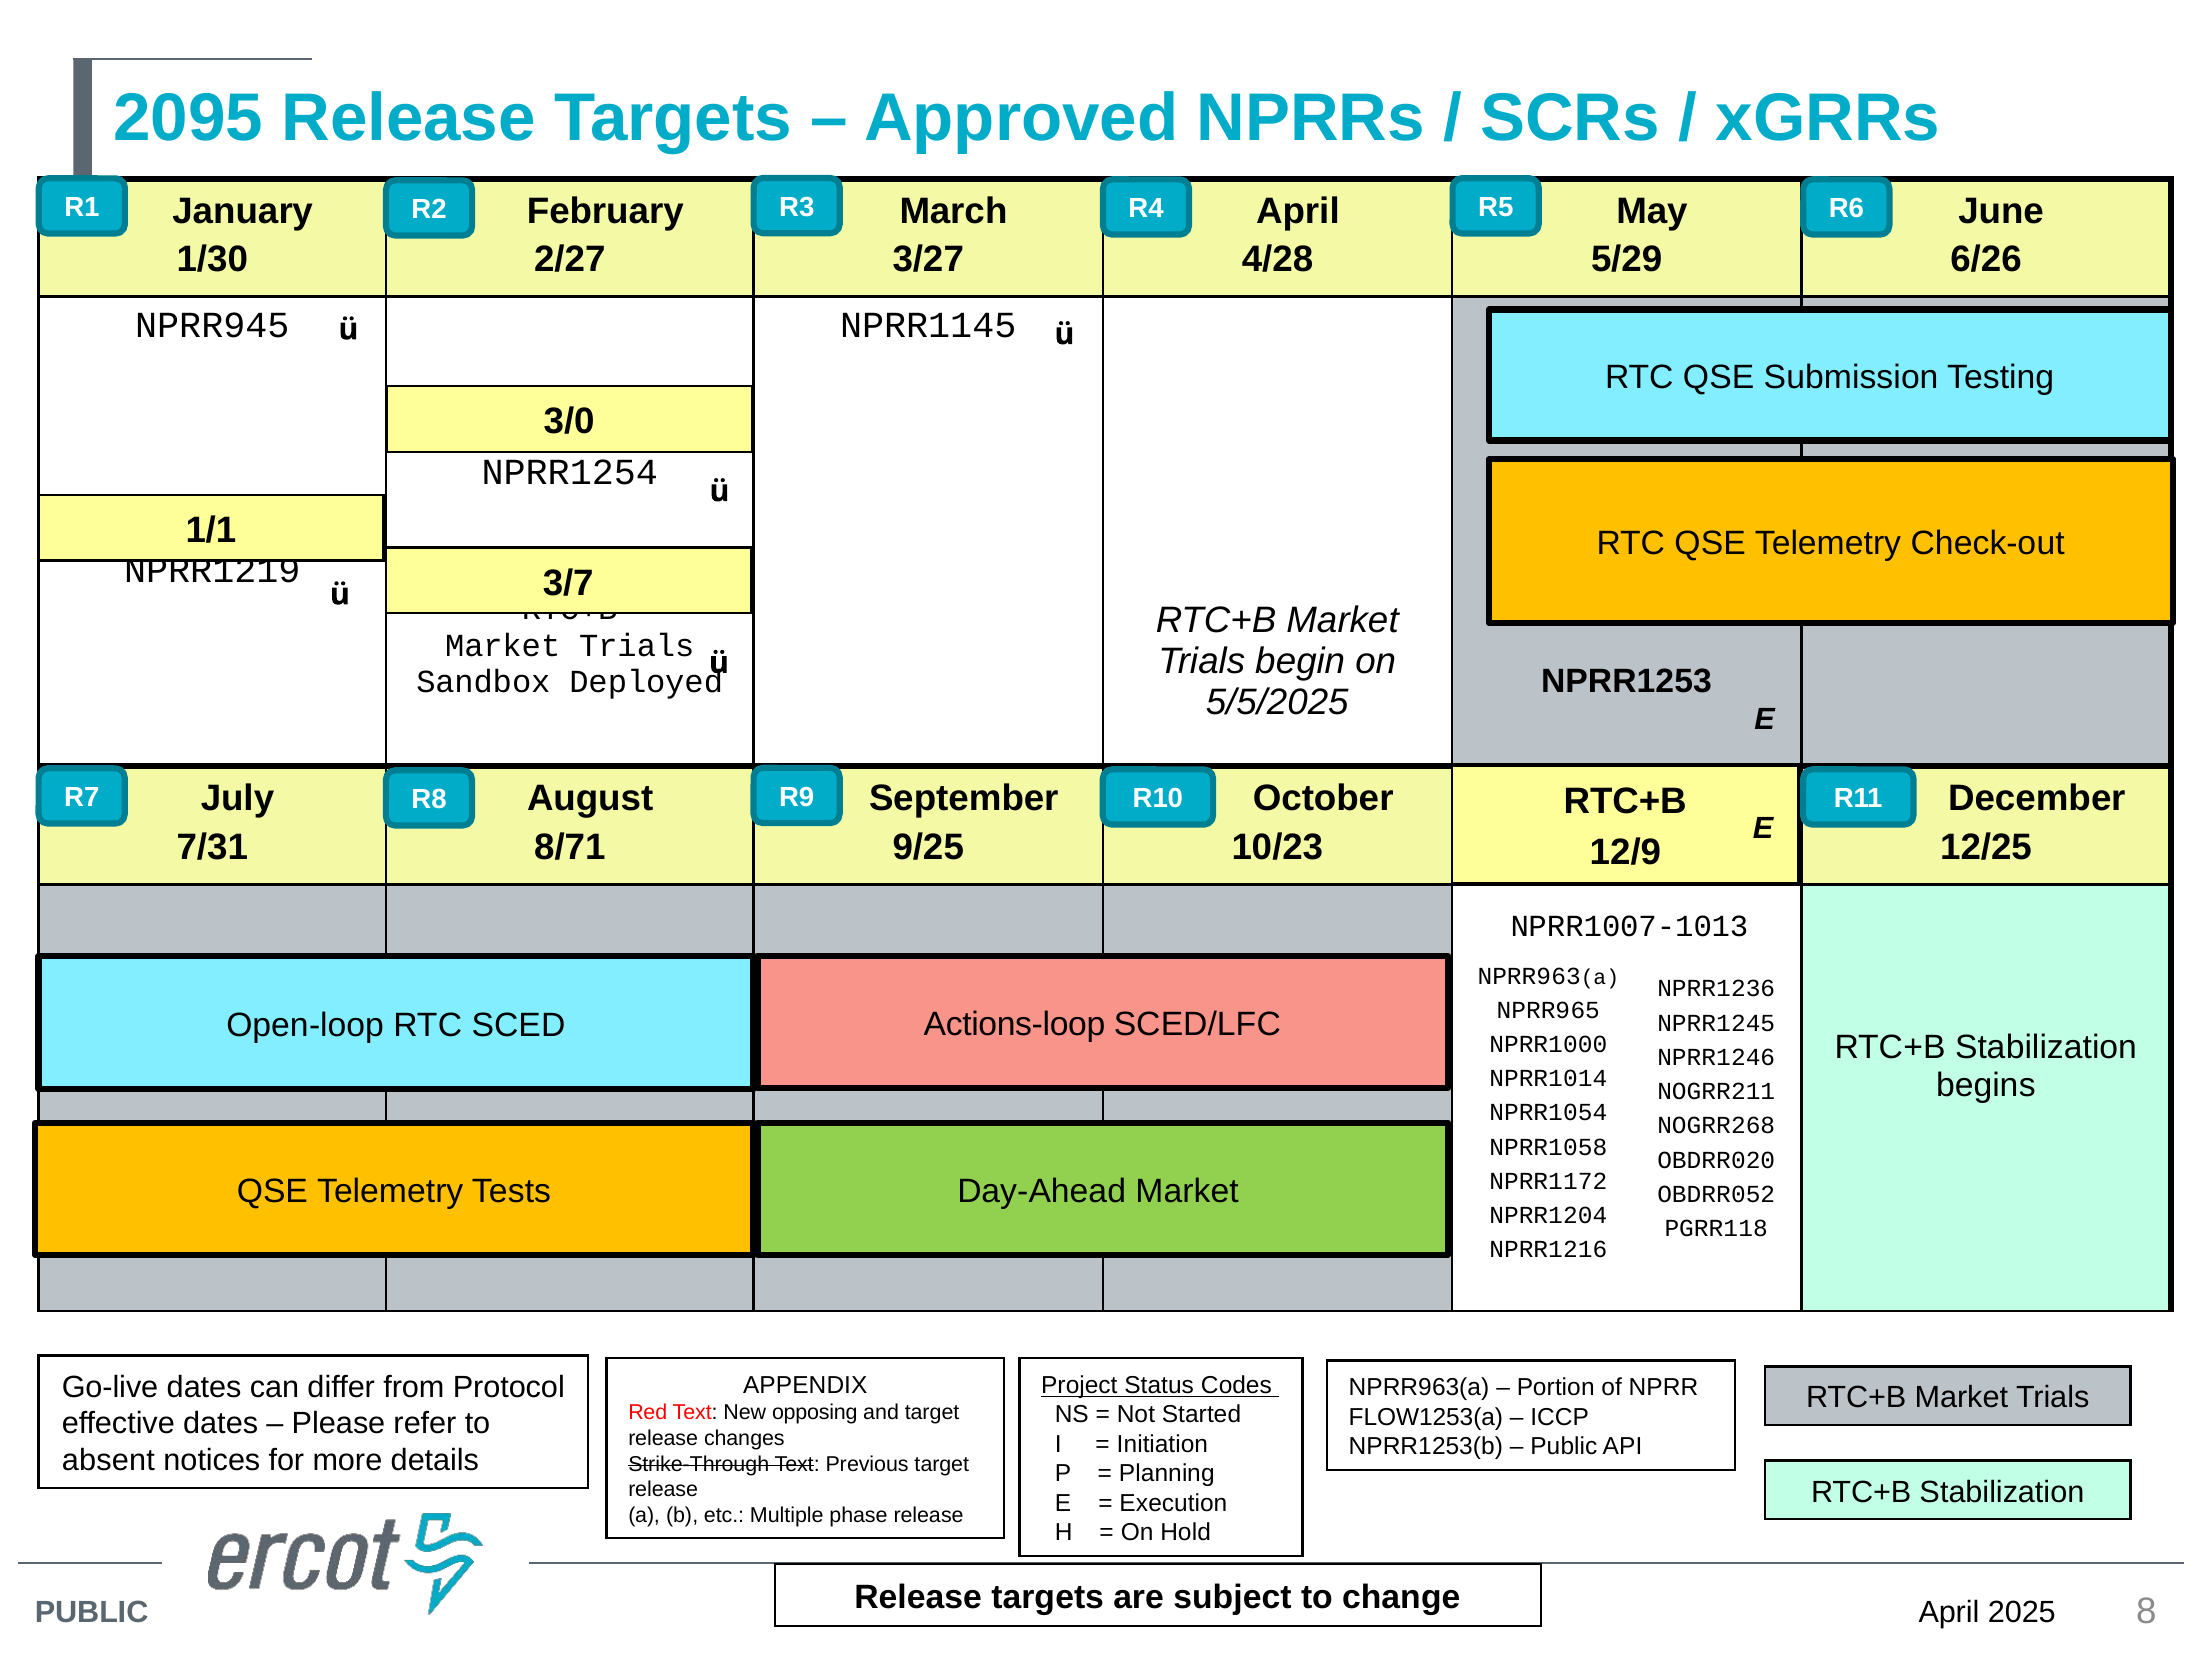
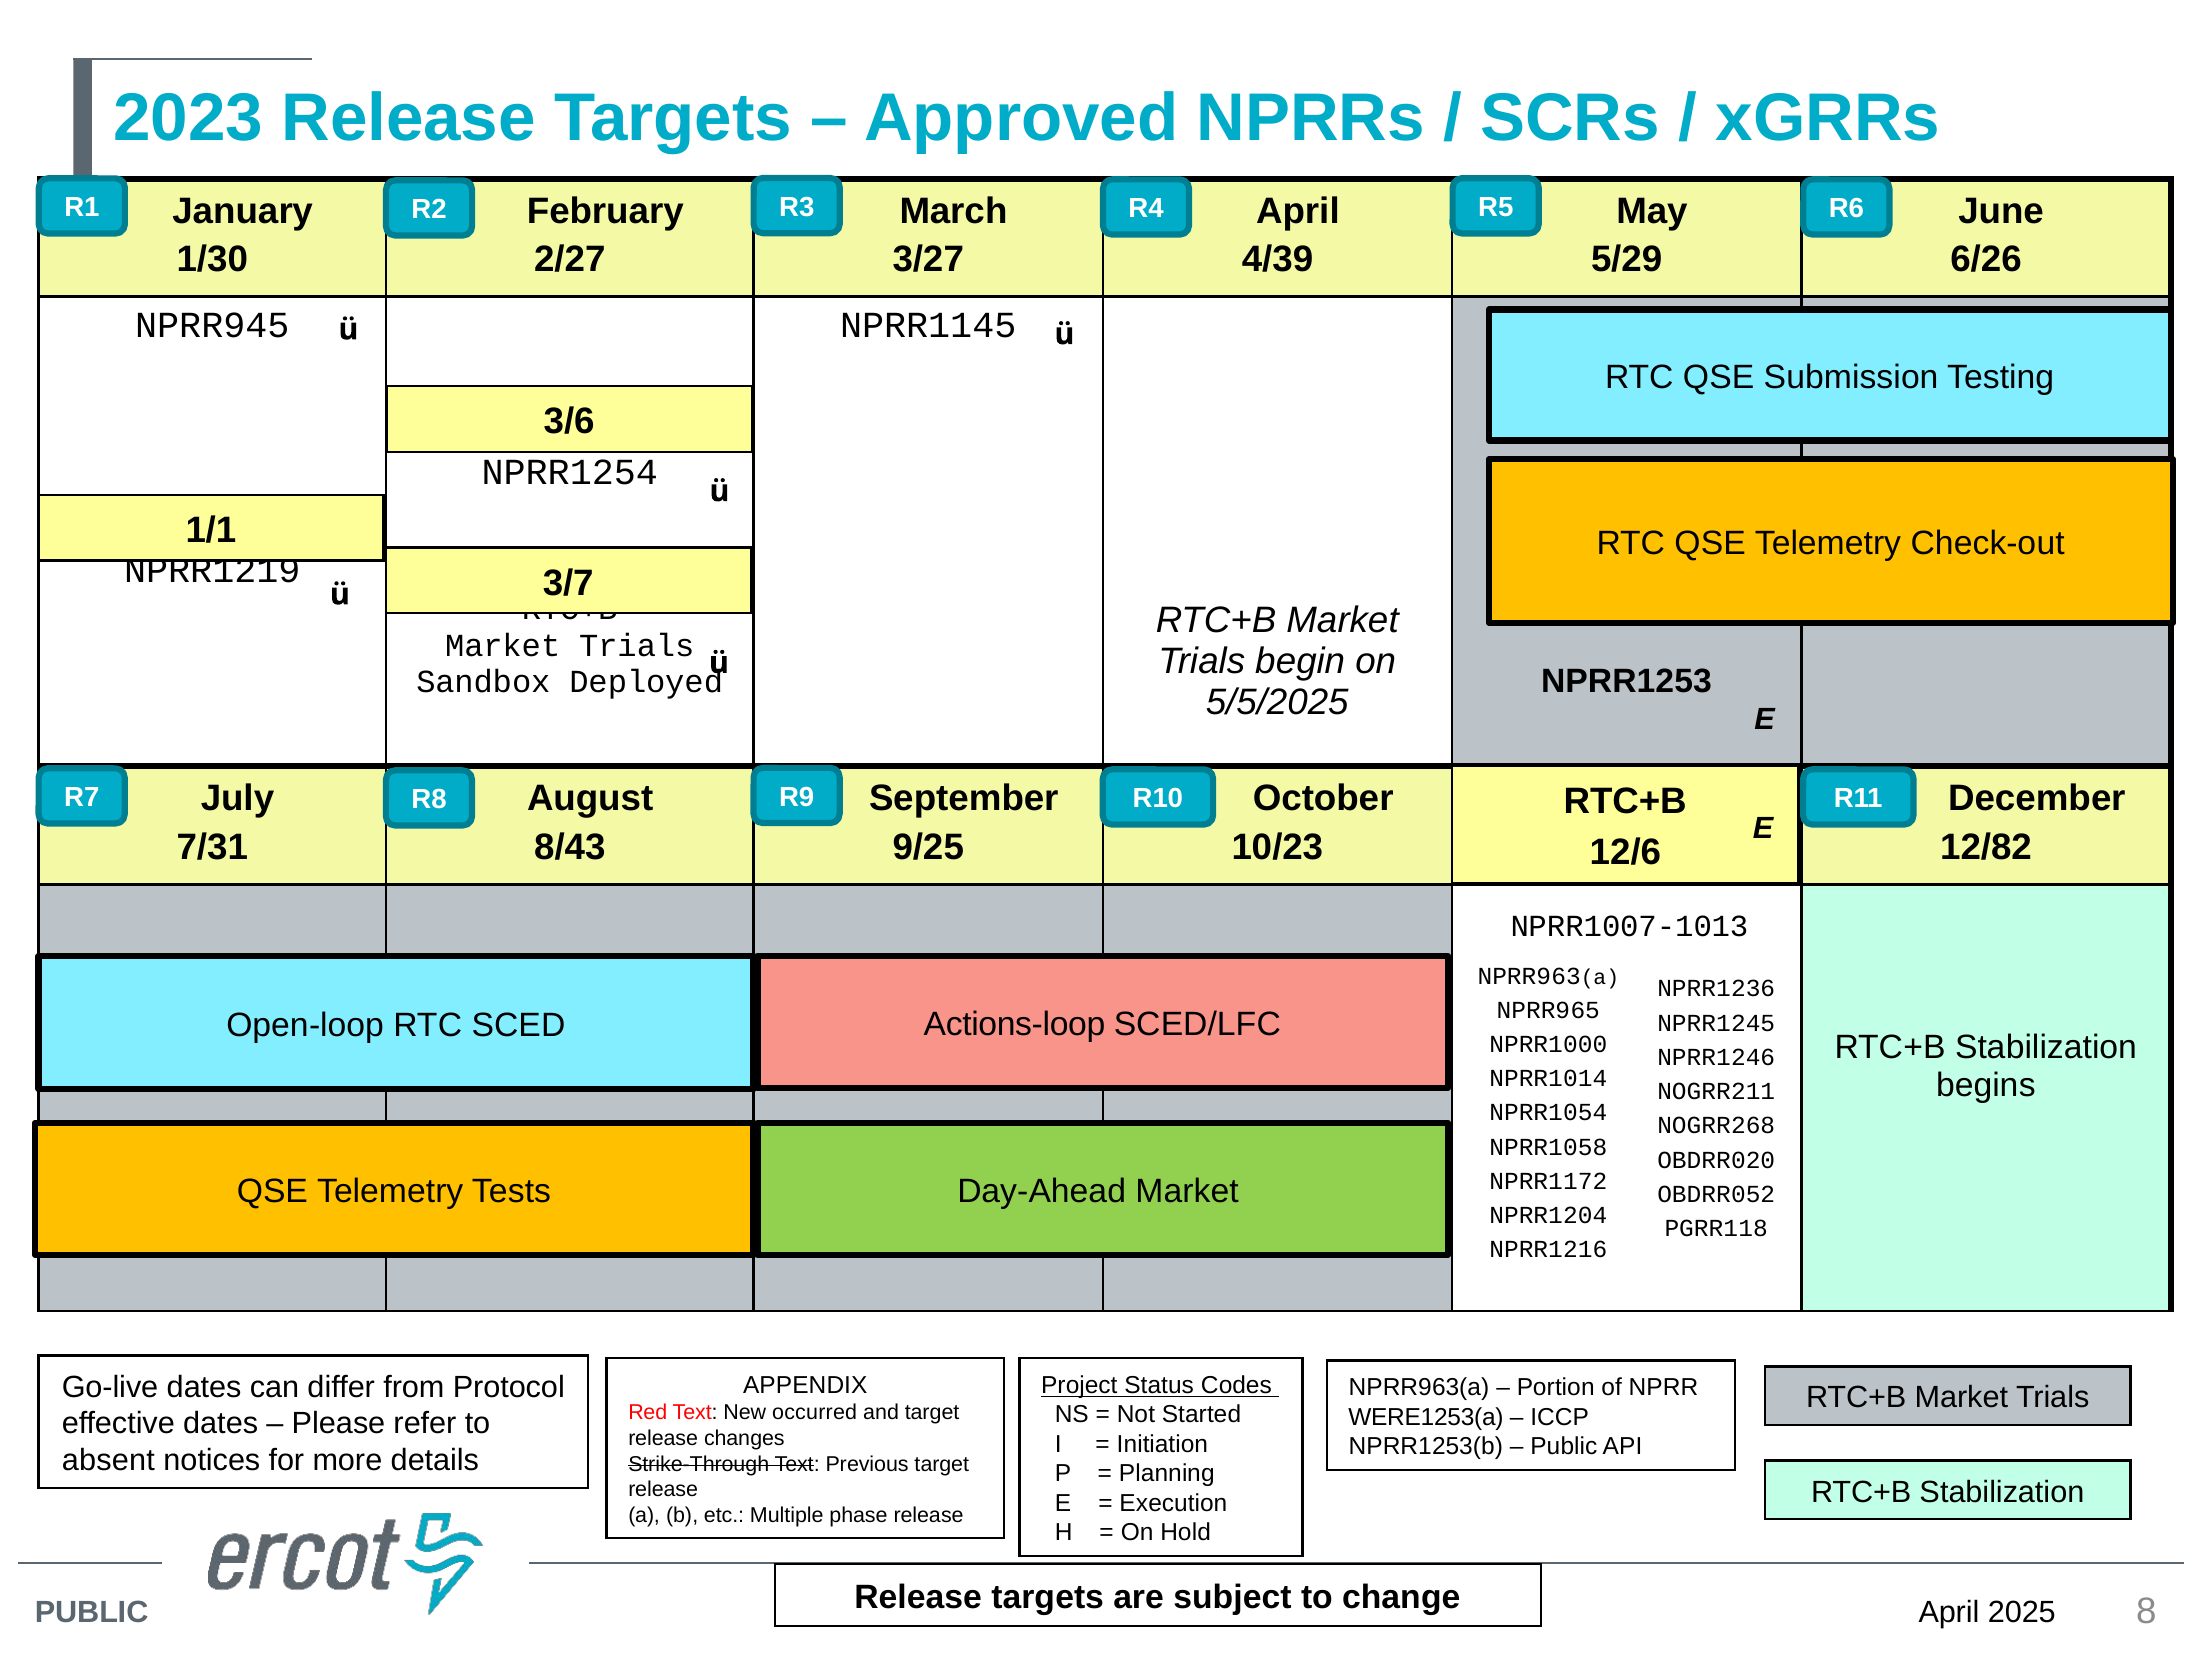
2095: 2095 -> 2023
4/28: 4/28 -> 4/39
3/0: 3/0 -> 3/6
8/71: 8/71 -> 8/43
12/25: 12/25 -> 12/82
12/9: 12/9 -> 12/6
opposing: opposing -> occurred
FLOW1253(a: FLOW1253(a -> WERE1253(a
